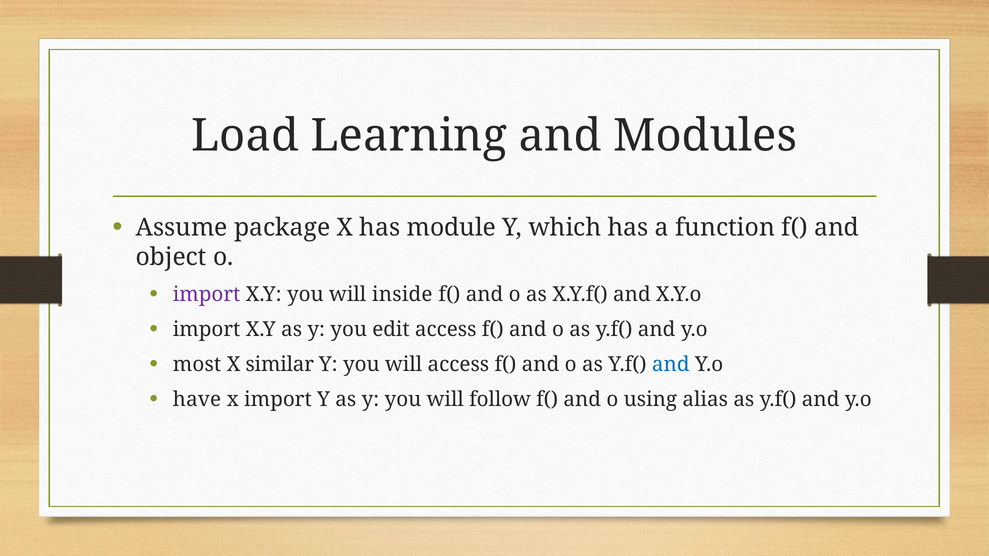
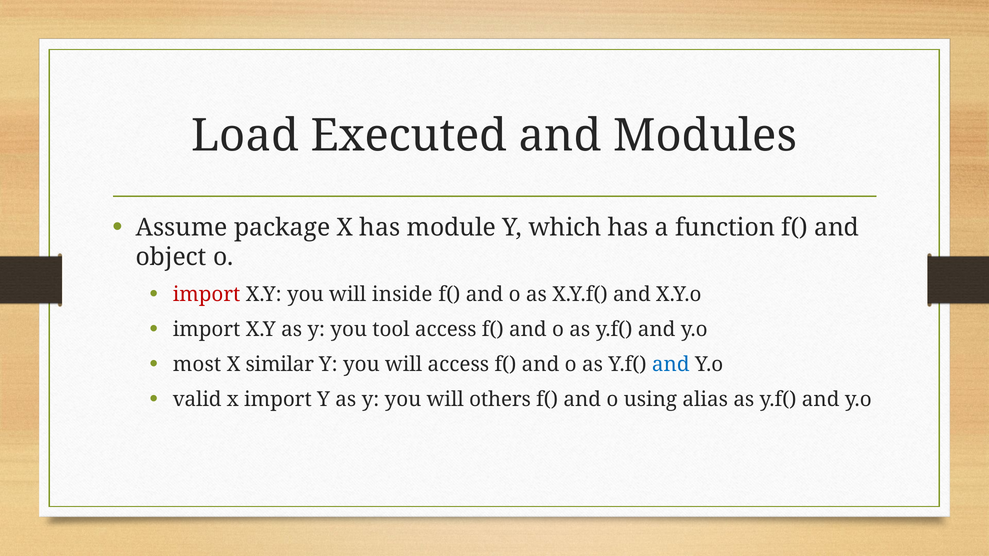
Learning: Learning -> Executed
import at (207, 295) colour: purple -> red
edit: edit -> tool
have: have -> valid
follow: follow -> others
